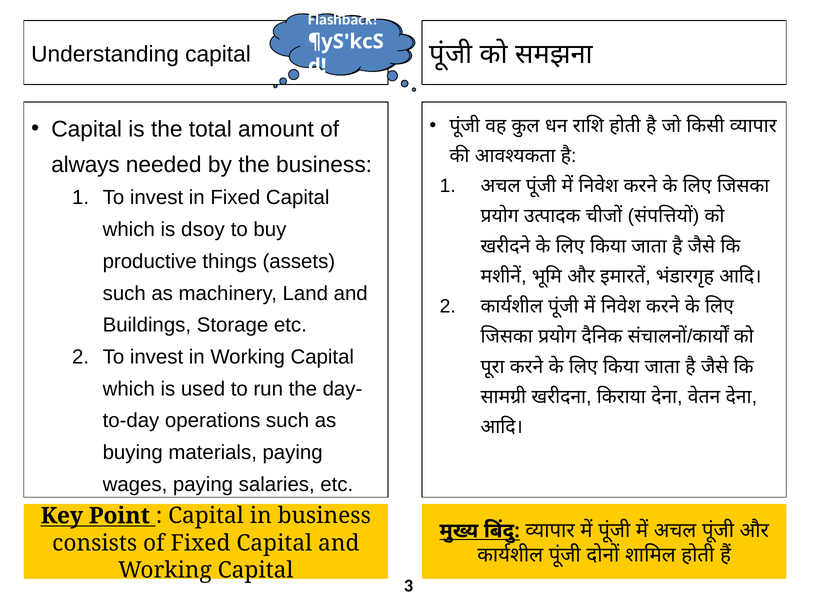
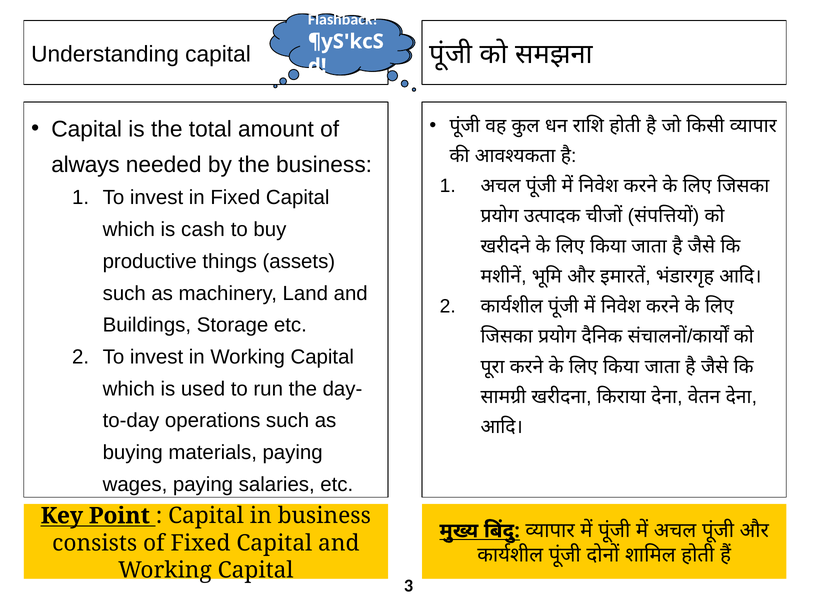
dsoy: dsoy -> cash
